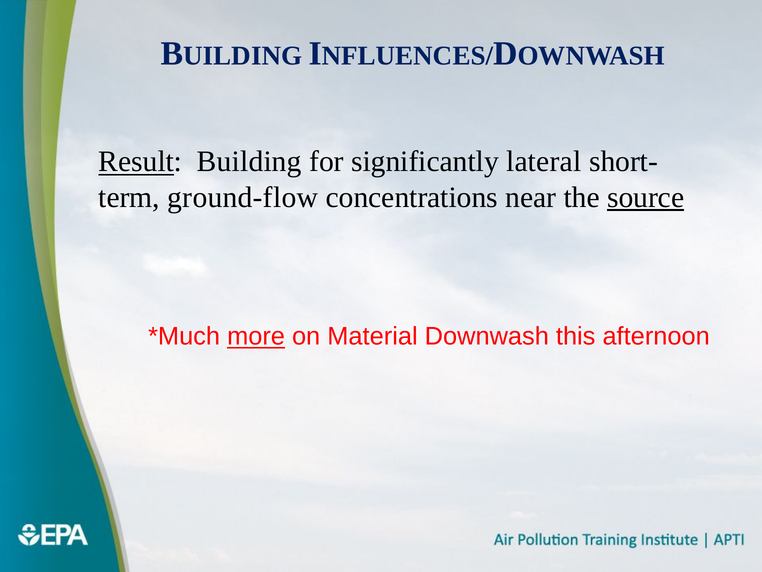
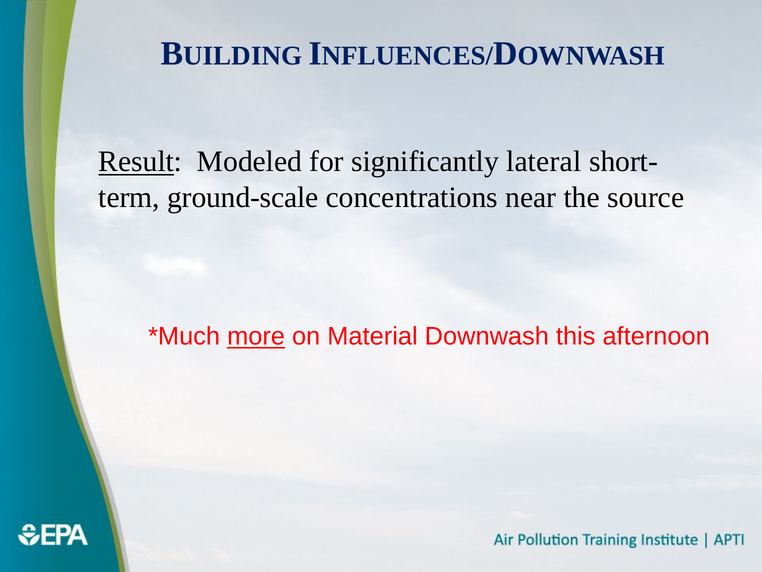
Building: Building -> Modeled
ground-flow: ground-flow -> ground-scale
source underline: present -> none
